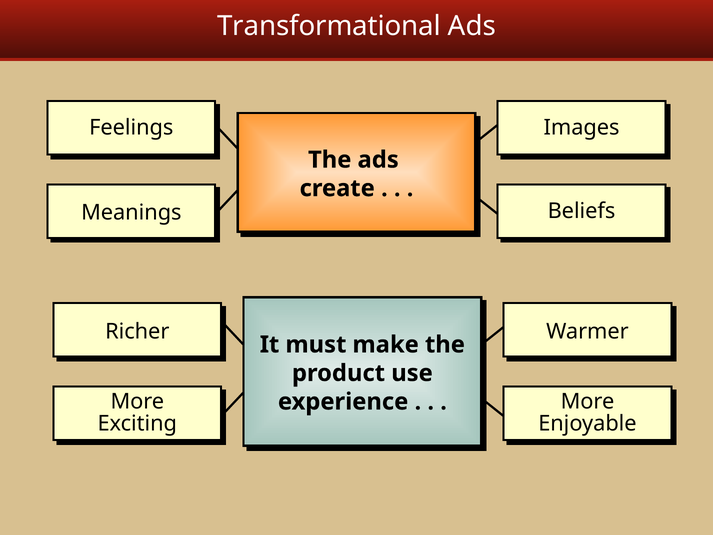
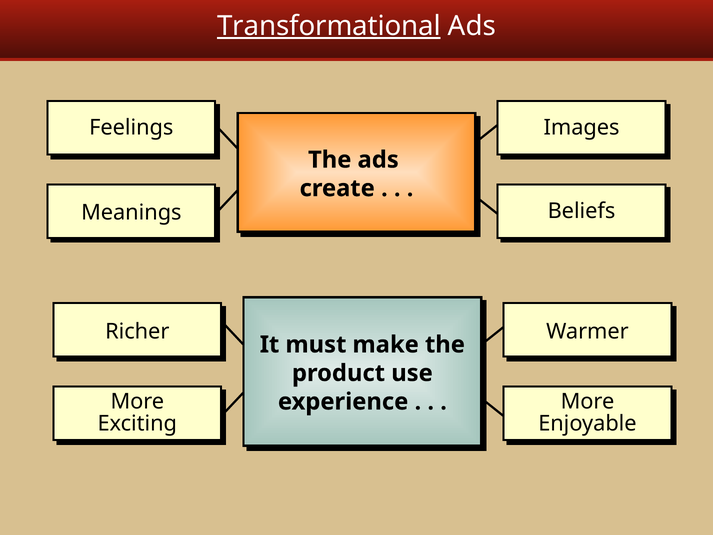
Transformational underline: none -> present
